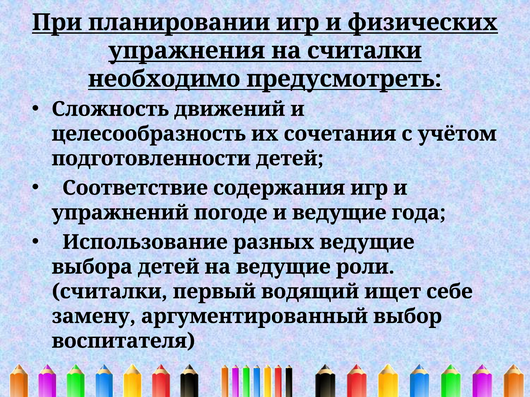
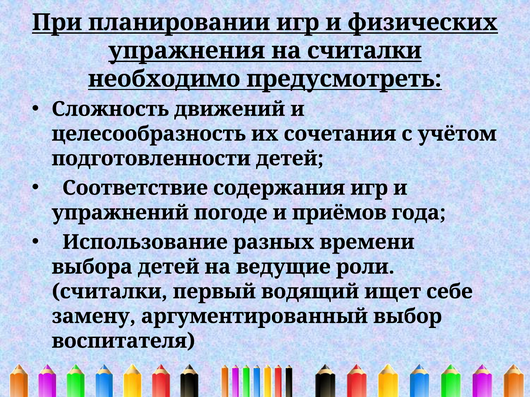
и ведущие: ведущие -> приёмов
разных ведущие: ведущие -> времени
